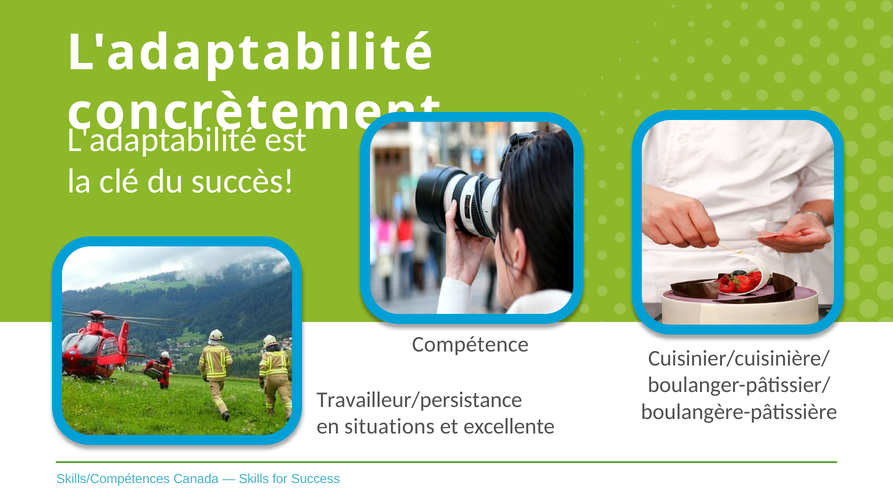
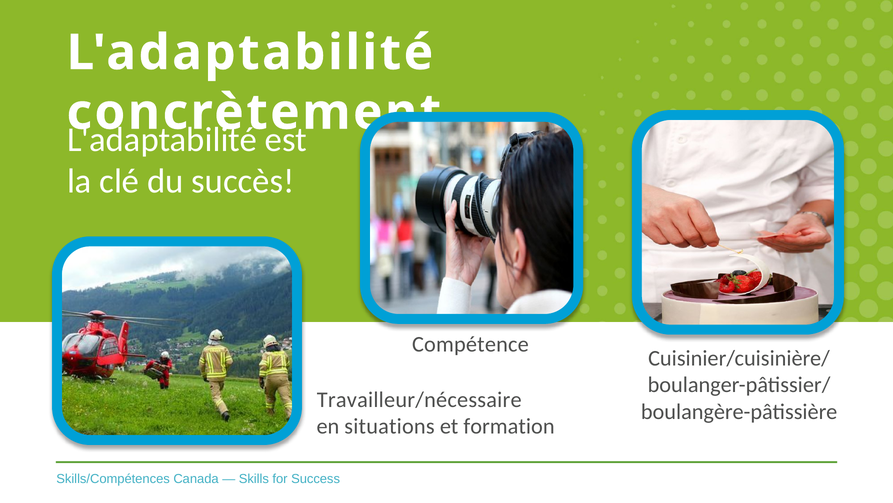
Travailleur/persistance: Travailleur/persistance -> Travailleur/nécessaire
excellente: excellente -> formation
